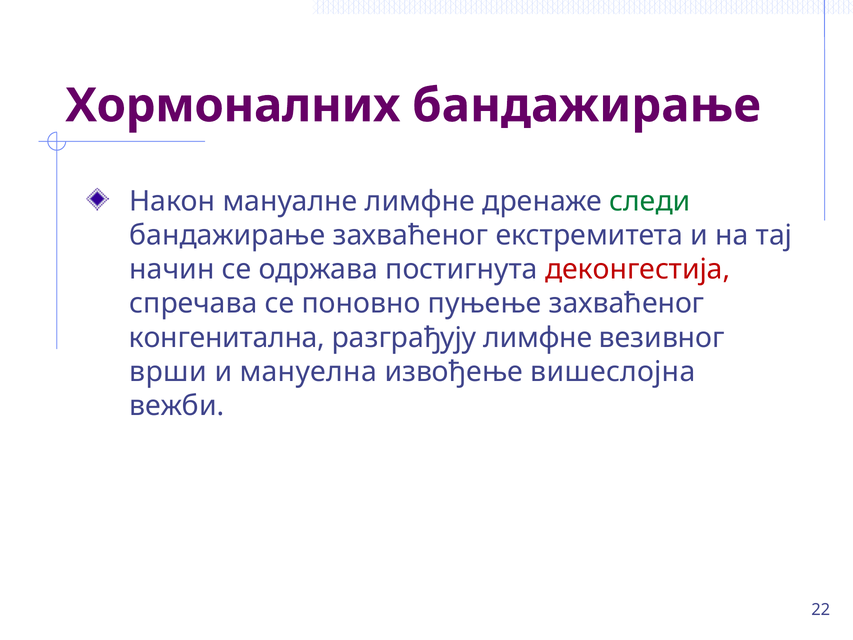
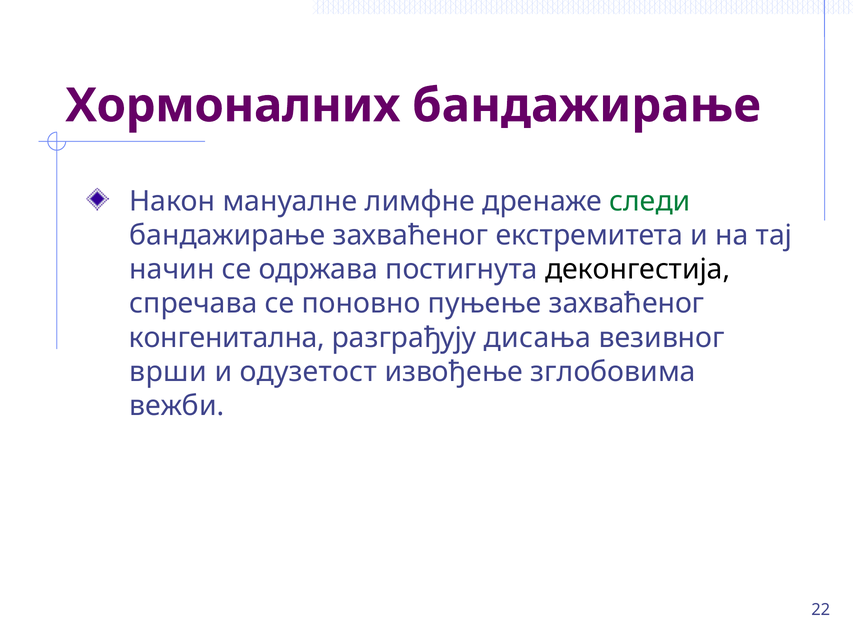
деконгестија colour: red -> black
разграђују лимфне: лимфне -> дисања
мануелна: мануелна -> одузетост
вишеслојна: вишеслојна -> зглобовима
